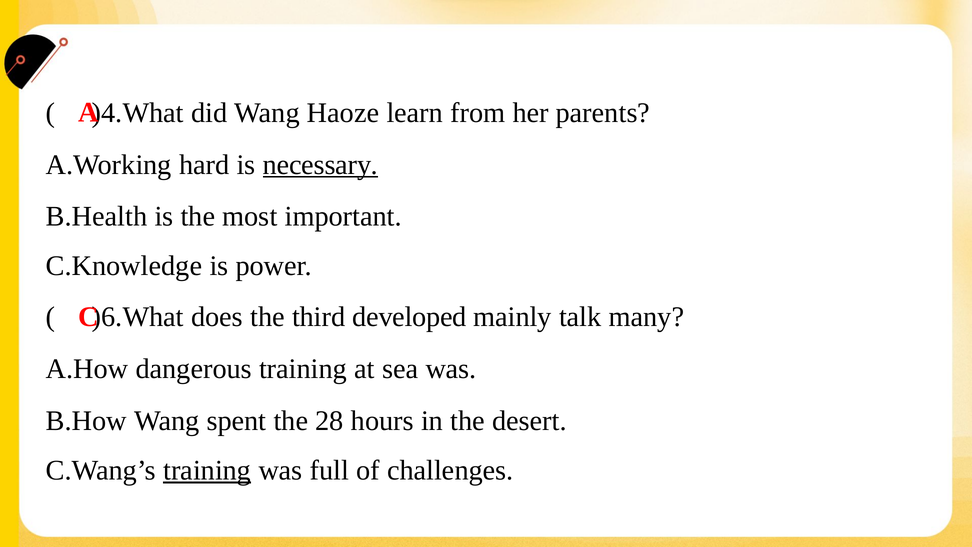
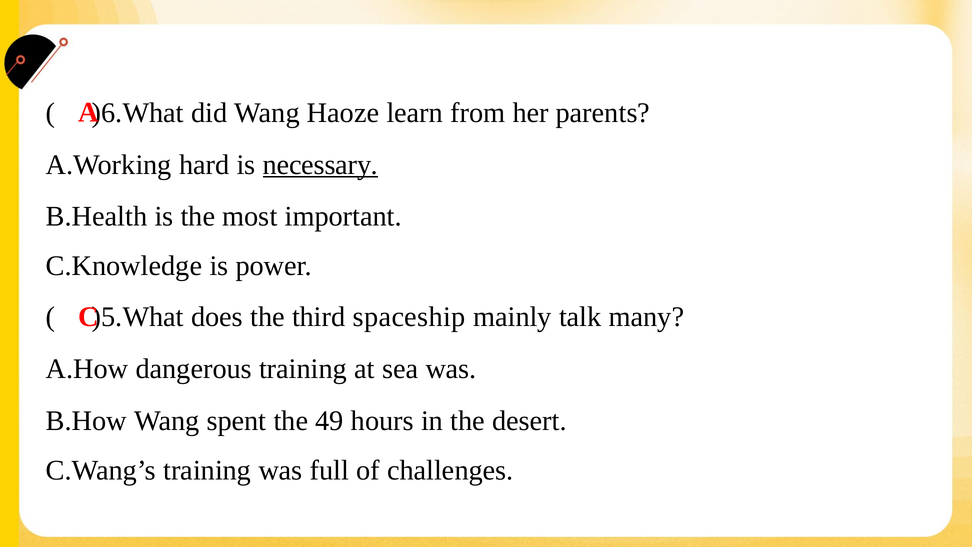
)4.What: )4.What -> )6.What
)6.What: )6.What -> )5.What
developed: developed -> spaceship
28: 28 -> 49
training at (207, 470) underline: present -> none
